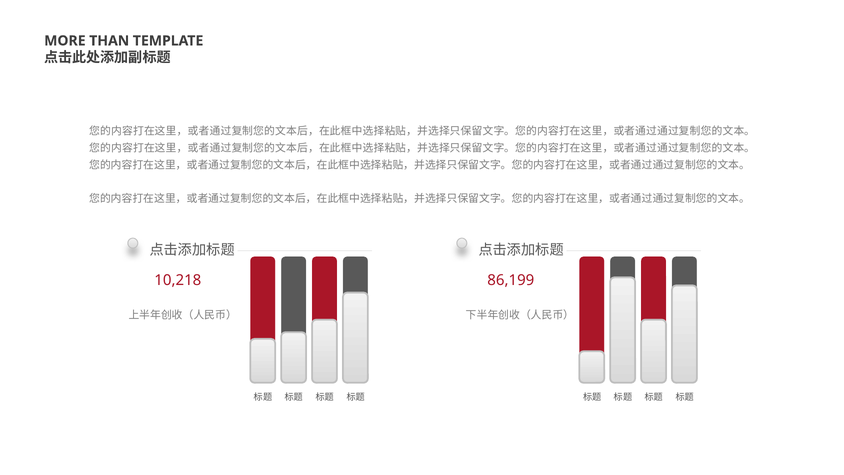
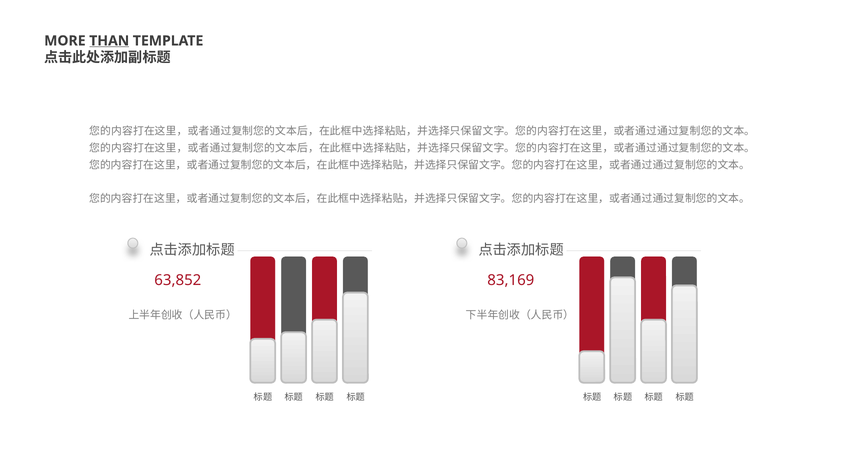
THAN underline: none -> present
10,218: 10,218 -> 63,852
86,199: 86,199 -> 83,169
